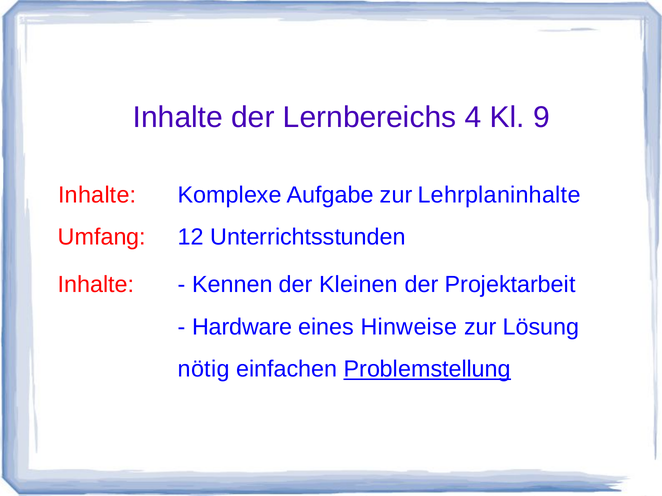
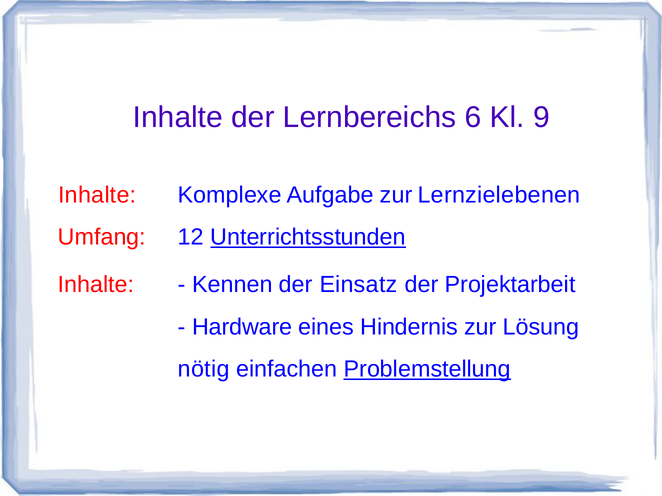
4: 4 -> 6
Lehrplaninhalte: Lehrplaninhalte -> Lernzielebenen
Unterrichtsstunden underline: none -> present
Kleinen: Kleinen -> Einsatz
Hinweise: Hinweise -> Hindernis
